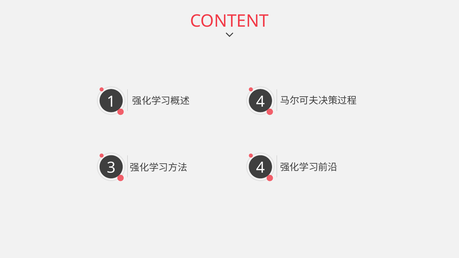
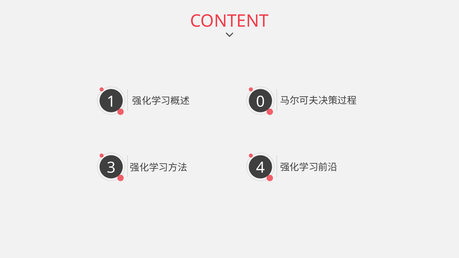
4 at (260, 102): 4 -> 0
